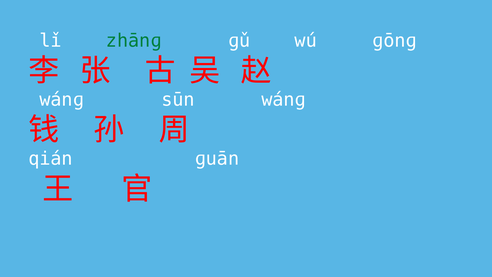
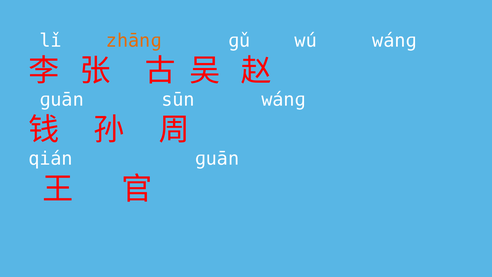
zhānɡ colour: green -> orange
wú ɡōnɡ: ɡōnɡ -> wánɡ
wánɡ at (62, 100): wánɡ -> ɡuān
